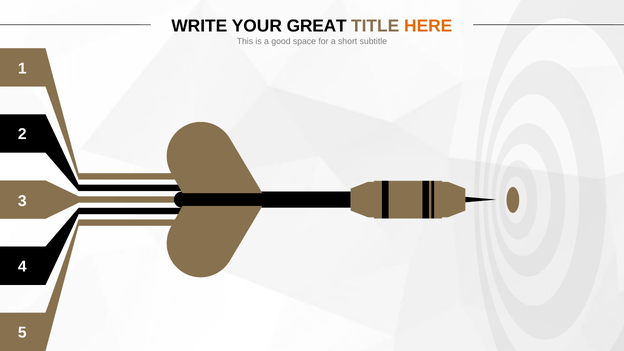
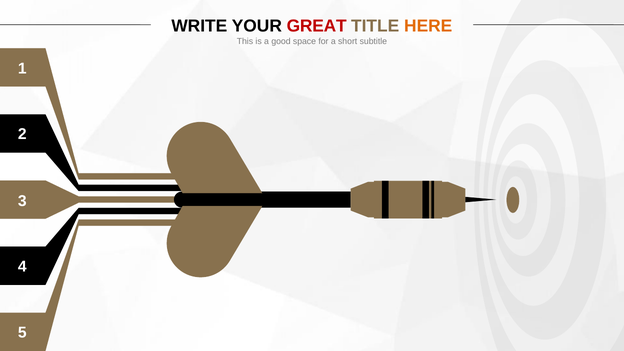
GREAT colour: black -> red
